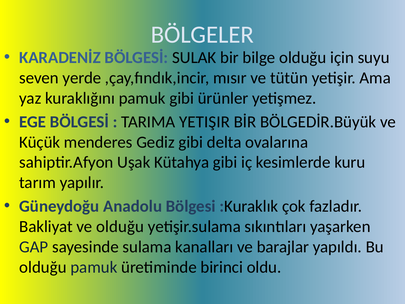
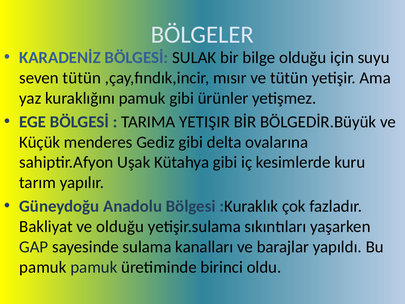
seven yerde: yerde -> tütün
olduğu at (43, 267): olduğu -> pamuk
